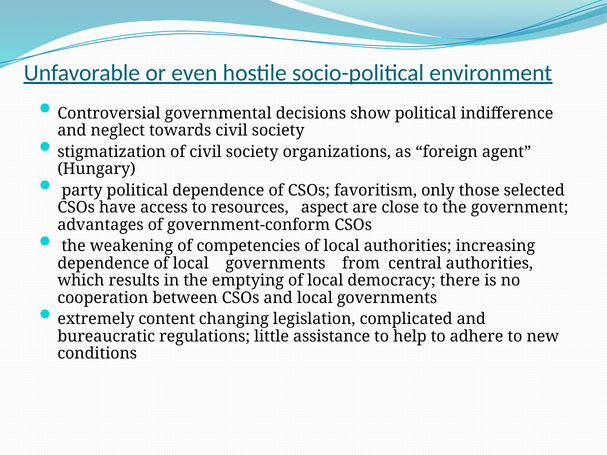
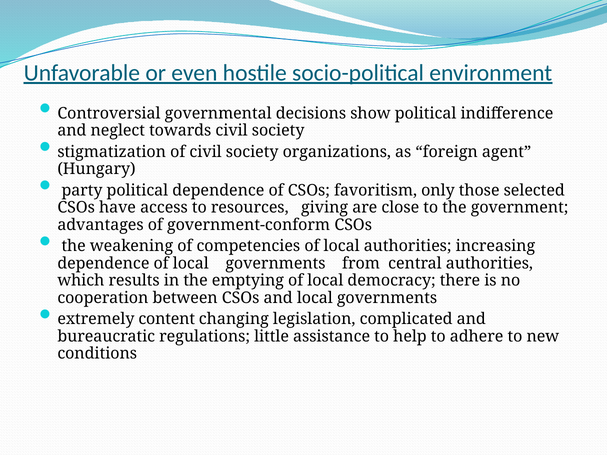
aspect: aspect -> giving
